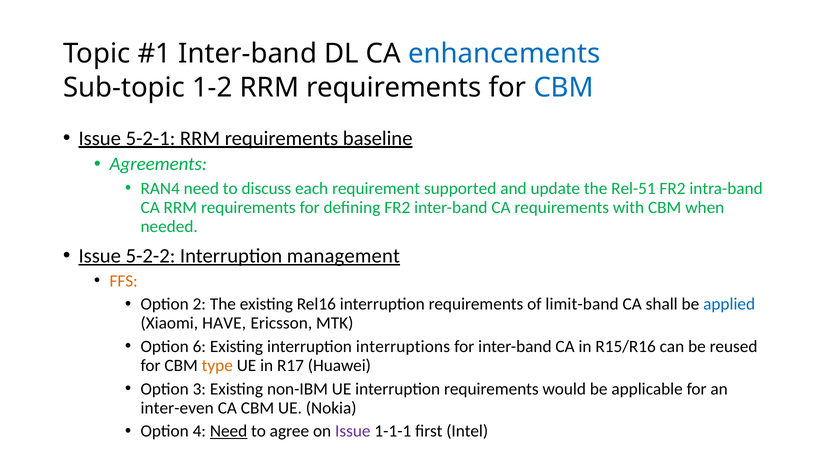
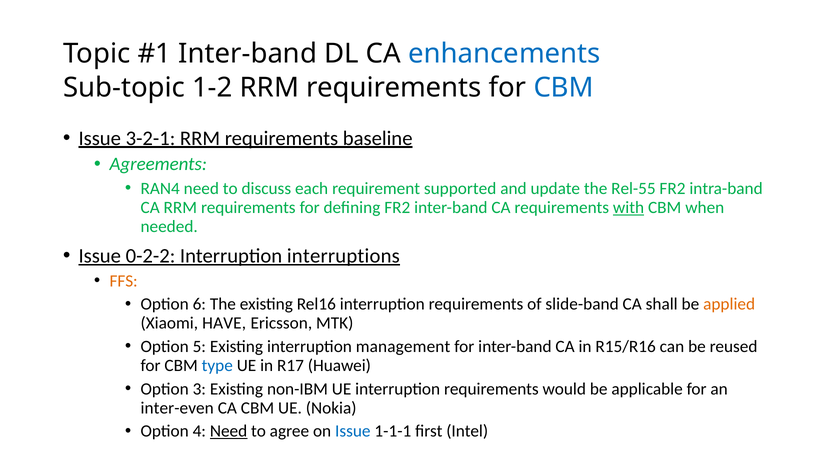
5-2-1: 5-2-1 -> 3-2-1
Rel-51: Rel-51 -> Rel-55
with underline: none -> present
5-2-2: 5-2-2 -> 0-2-2
management: management -> interruptions
2: 2 -> 6
limit-band: limit-band -> slide-band
applied colour: blue -> orange
6: 6 -> 5
interruptions: interruptions -> management
type colour: orange -> blue
Issue at (353, 431) colour: purple -> blue
